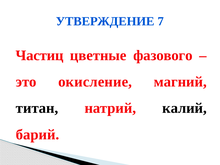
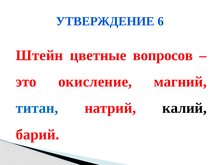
7: 7 -> 6
Частиц: Частиц -> Штейн
фазового: фазового -> вопросов
титан colour: black -> blue
